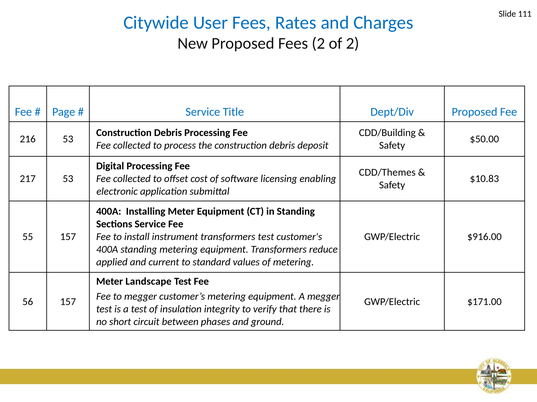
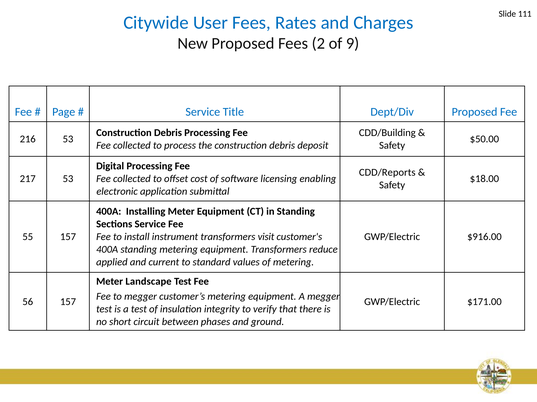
of 2: 2 -> 9
CDD/Themes: CDD/Themes -> CDD/Reports
$10.83: $10.83 -> $18.00
transformers test: test -> visit
